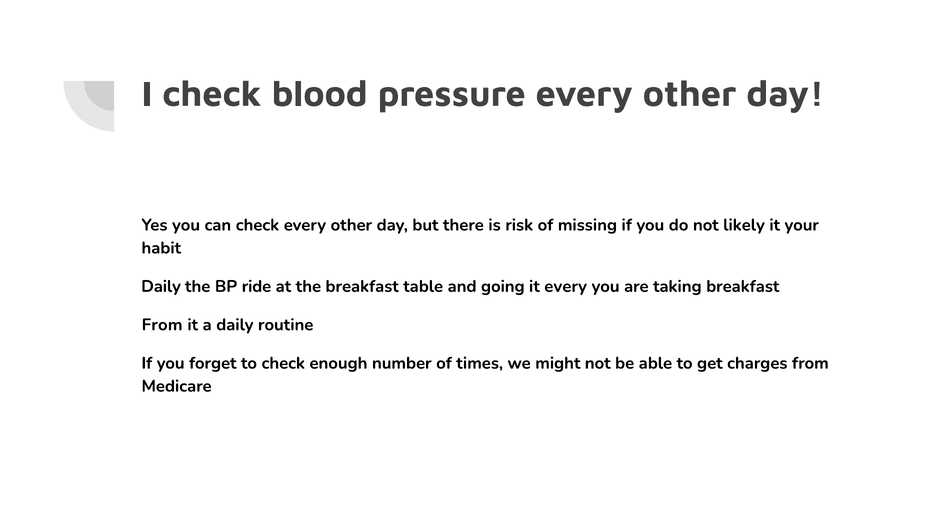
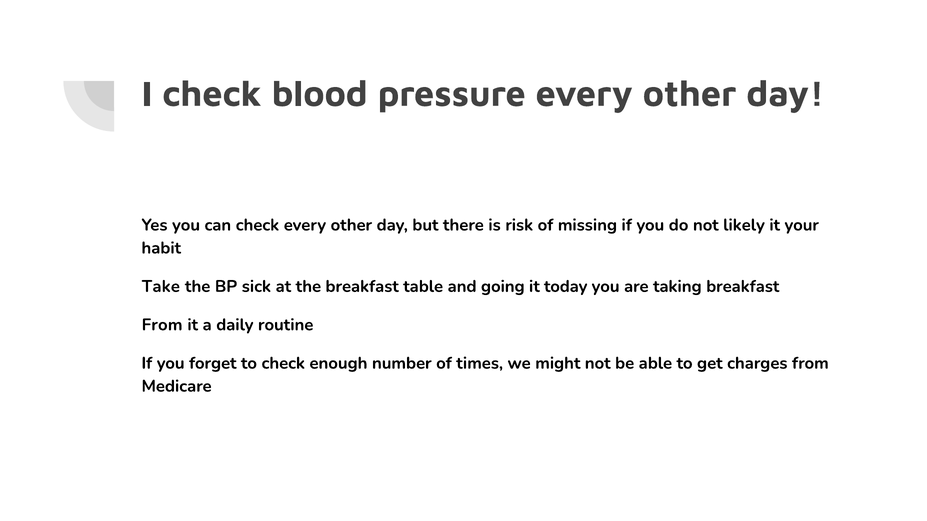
Daily at (161, 287): Daily -> Take
ride: ride -> sick
it every: every -> today
